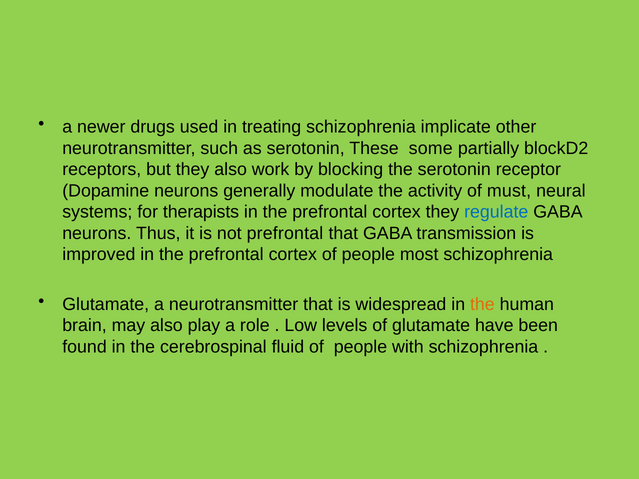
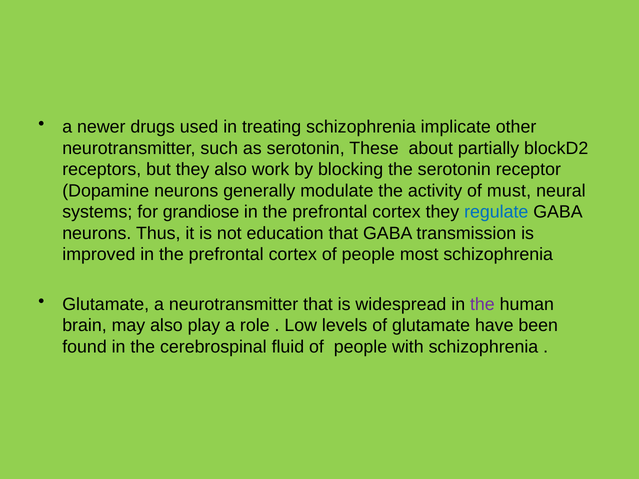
some: some -> about
therapists: therapists -> grandiose
not prefrontal: prefrontal -> education
the at (482, 304) colour: orange -> purple
